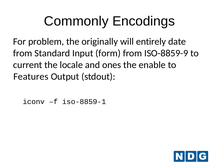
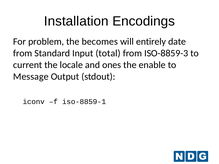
Commonly: Commonly -> Installation
originally: originally -> becomes
form: form -> total
ISO-8859-9: ISO-8859-9 -> ISO-8859-3
Features: Features -> Message
